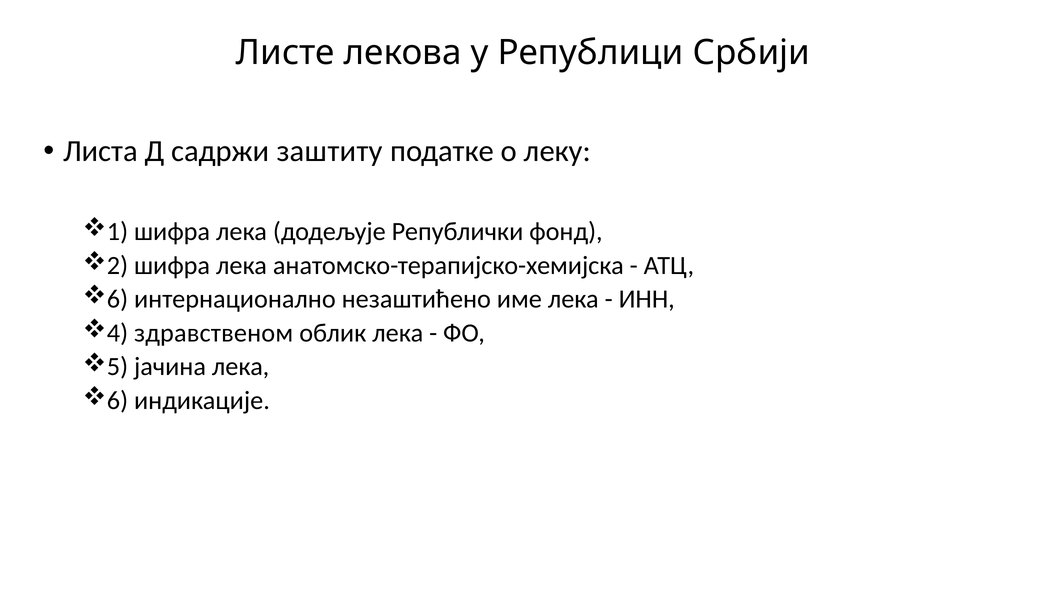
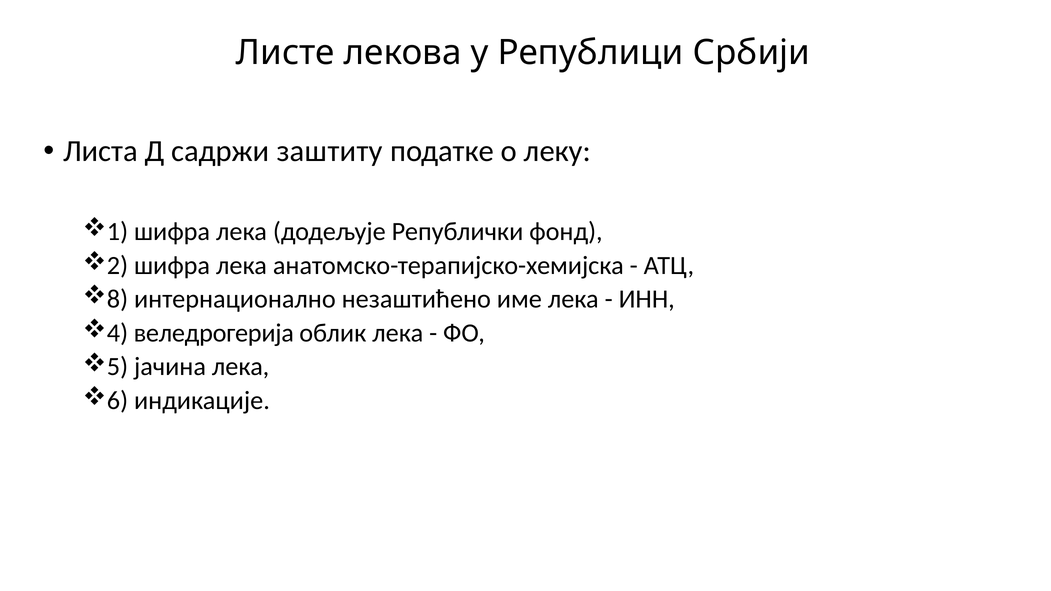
6 at (117, 299): 6 -> 8
здравственом: здравственом -> веледрогерија
